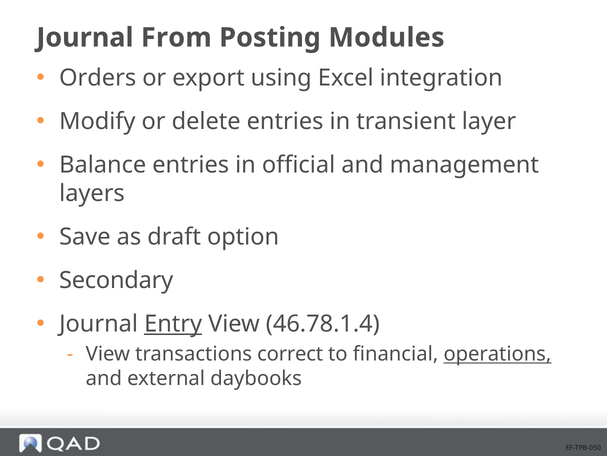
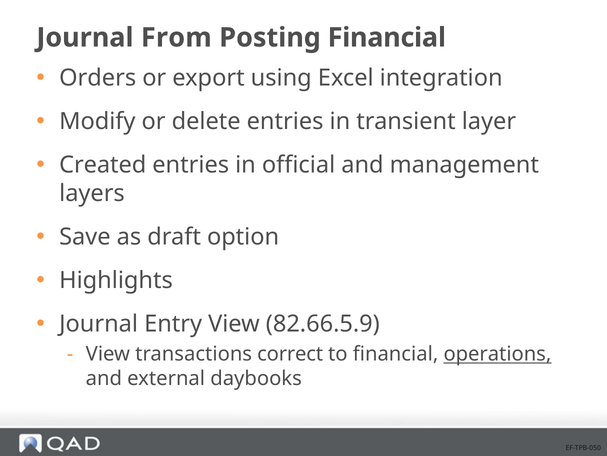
Posting Modules: Modules -> Financial
Balance: Balance -> Created
Secondary: Secondary -> Highlights
Entry underline: present -> none
46.78.1.4: 46.78.1.4 -> 82.66.5.9
